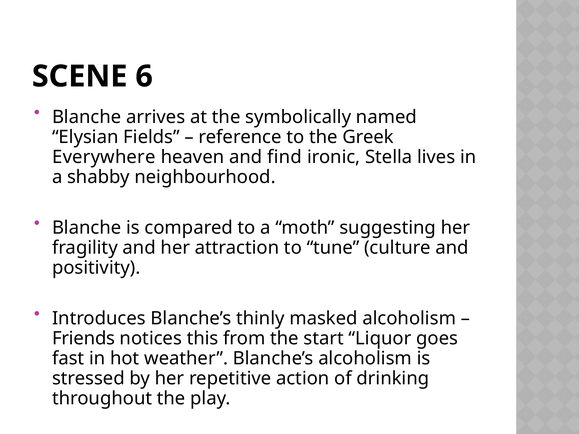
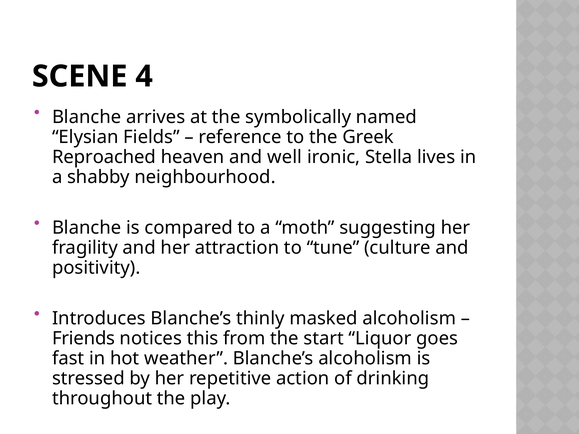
6: 6 -> 4
Everywhere: Everywhere -> Reproached
find: find -> well
